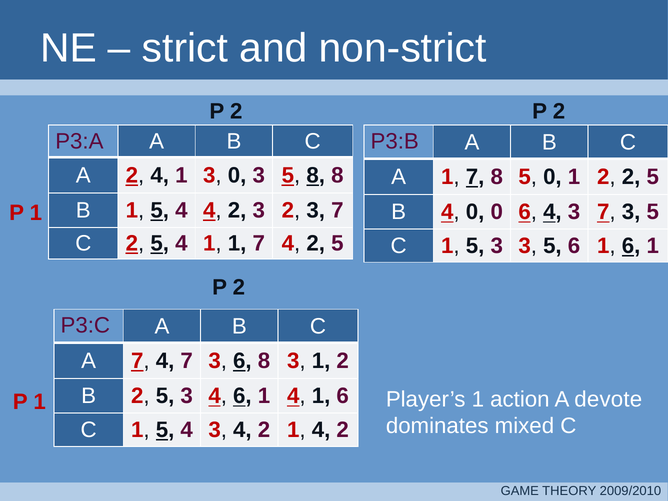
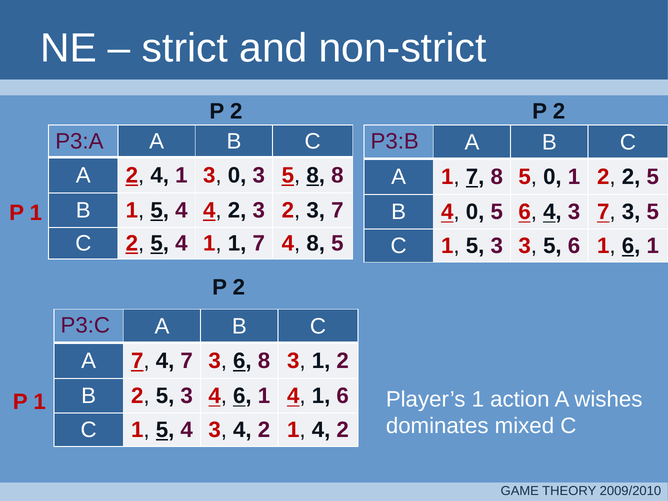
0 0: 0 -> 5
7 4 2: 2 -> 8
devote: devote -> wishes
